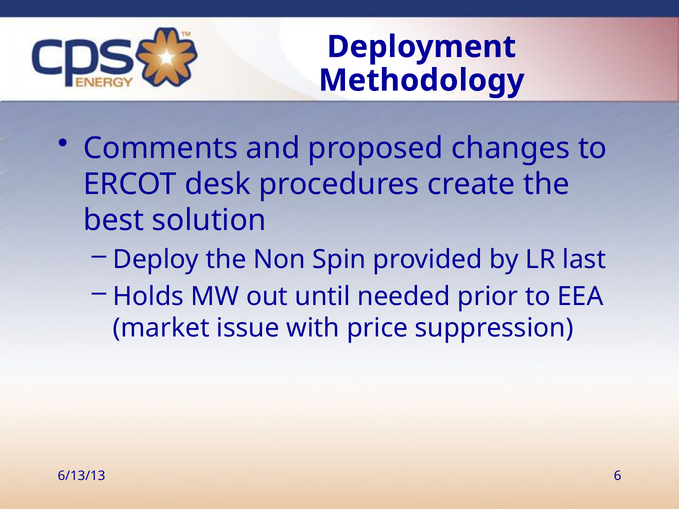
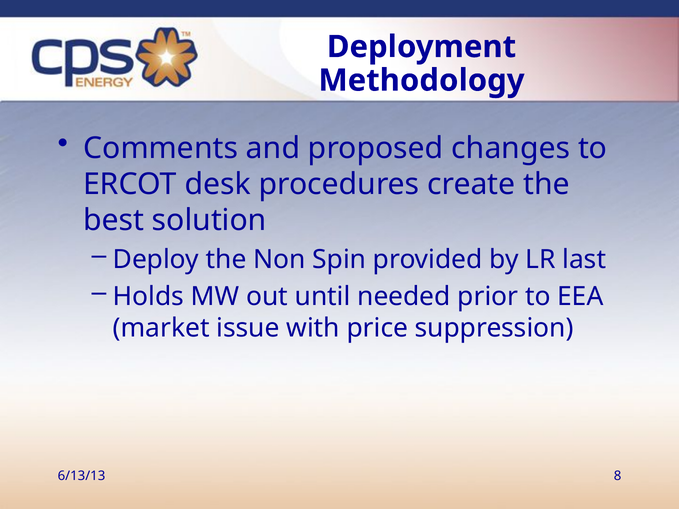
6: 6 -> 8
